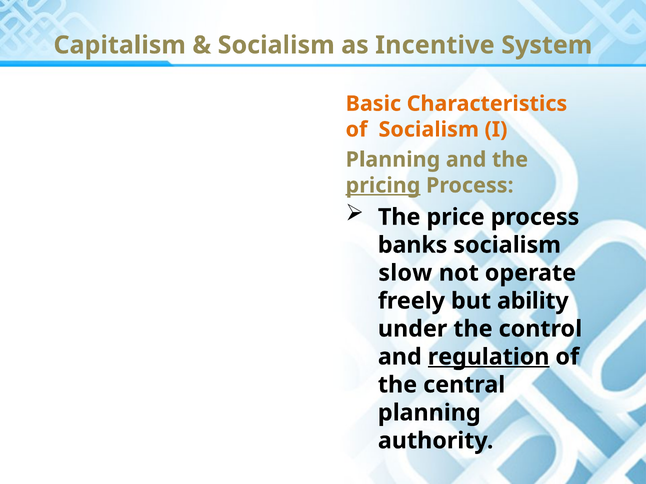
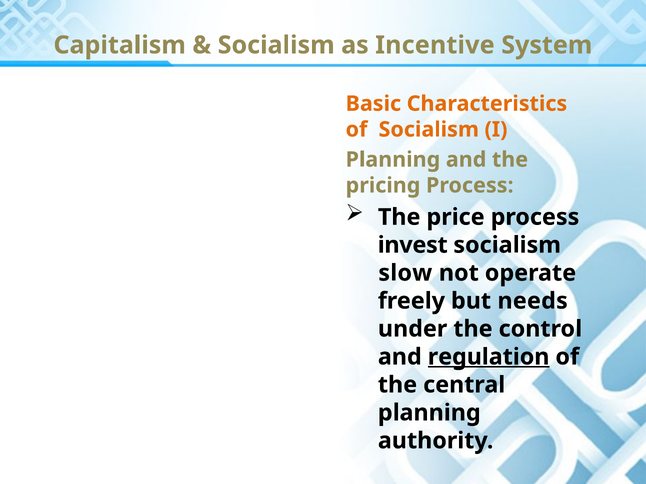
pricing underline: present -> none
banks: banks -> invest
ability: ability -> needs
